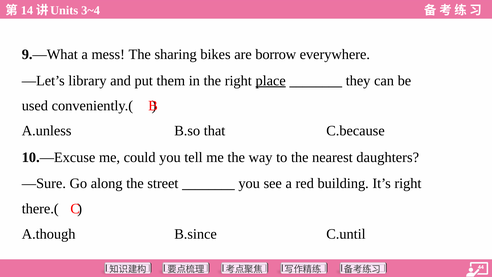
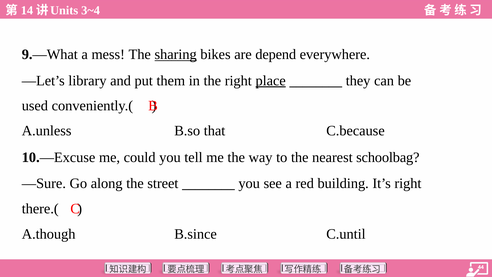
sharing underline: none -> present
borrow: borrow -> depend
daughters: daughters -> schoolbag
